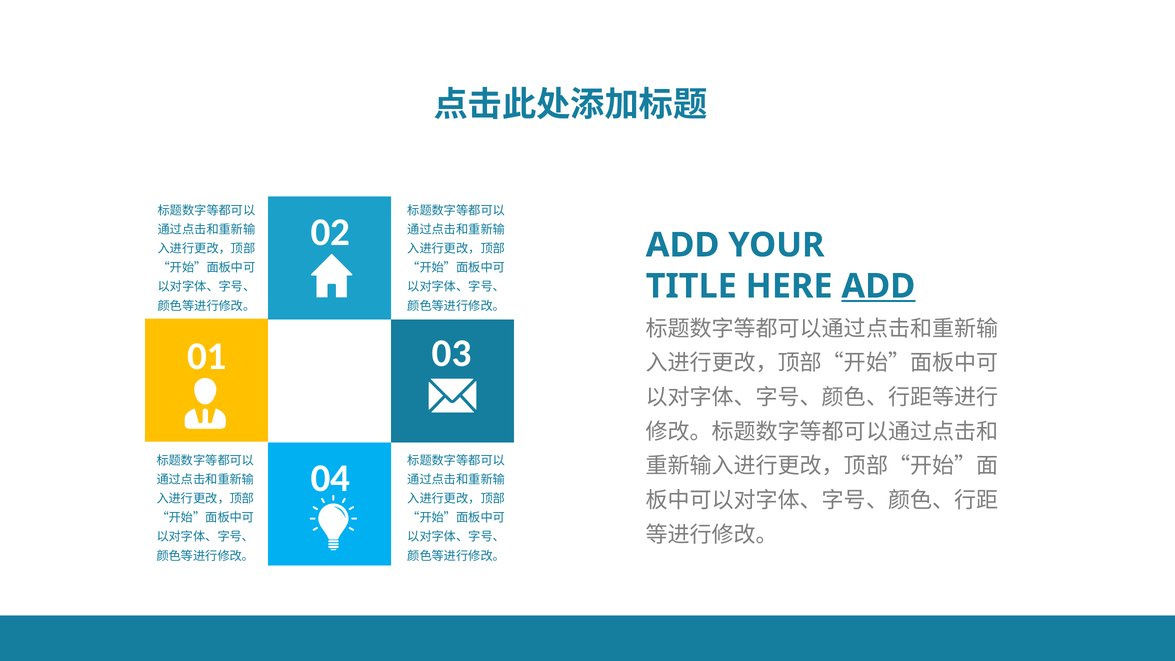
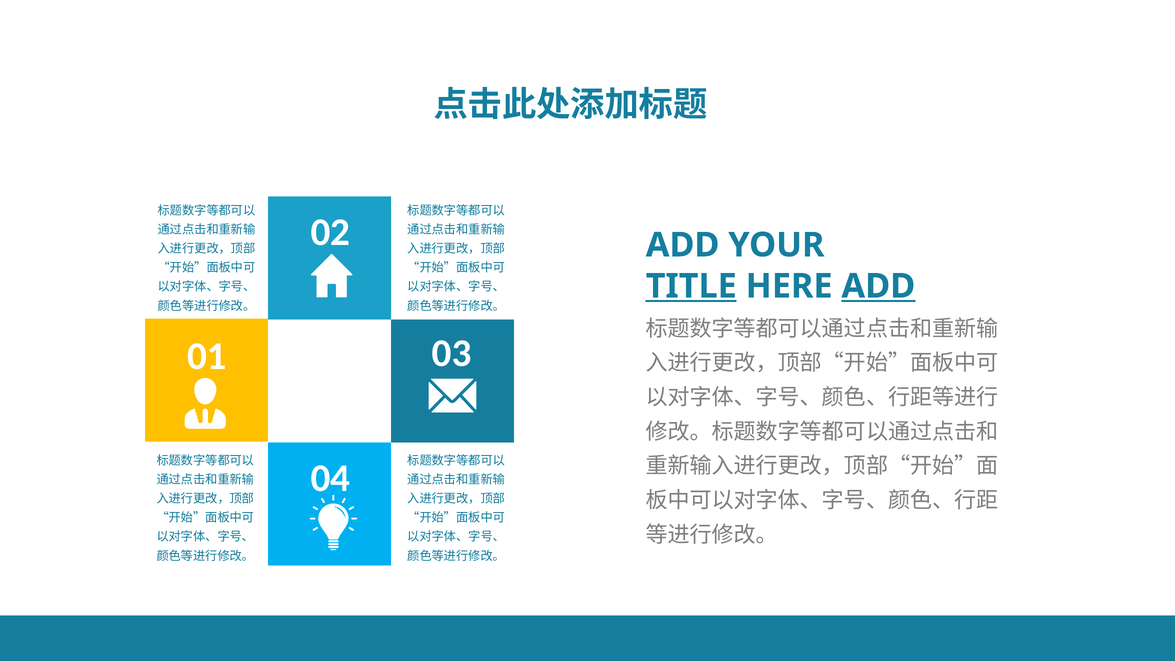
TITLE underline: none -> present
